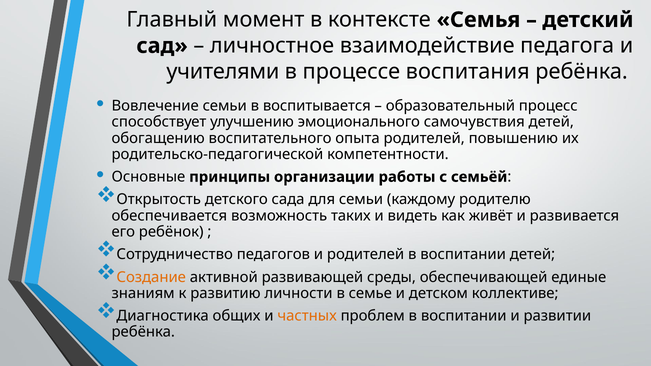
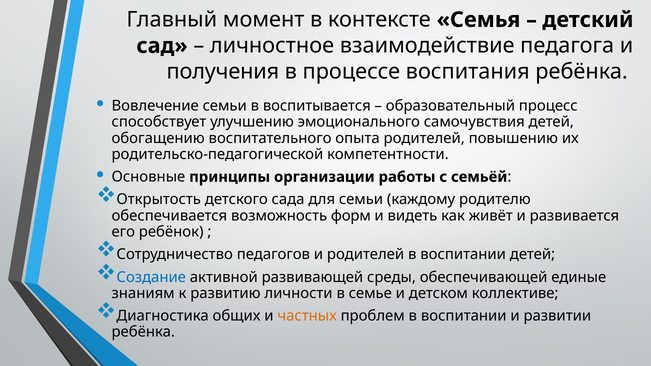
учителями: учителями -> получения
таких: таких -> форм
Создание colour: orange -> blue
